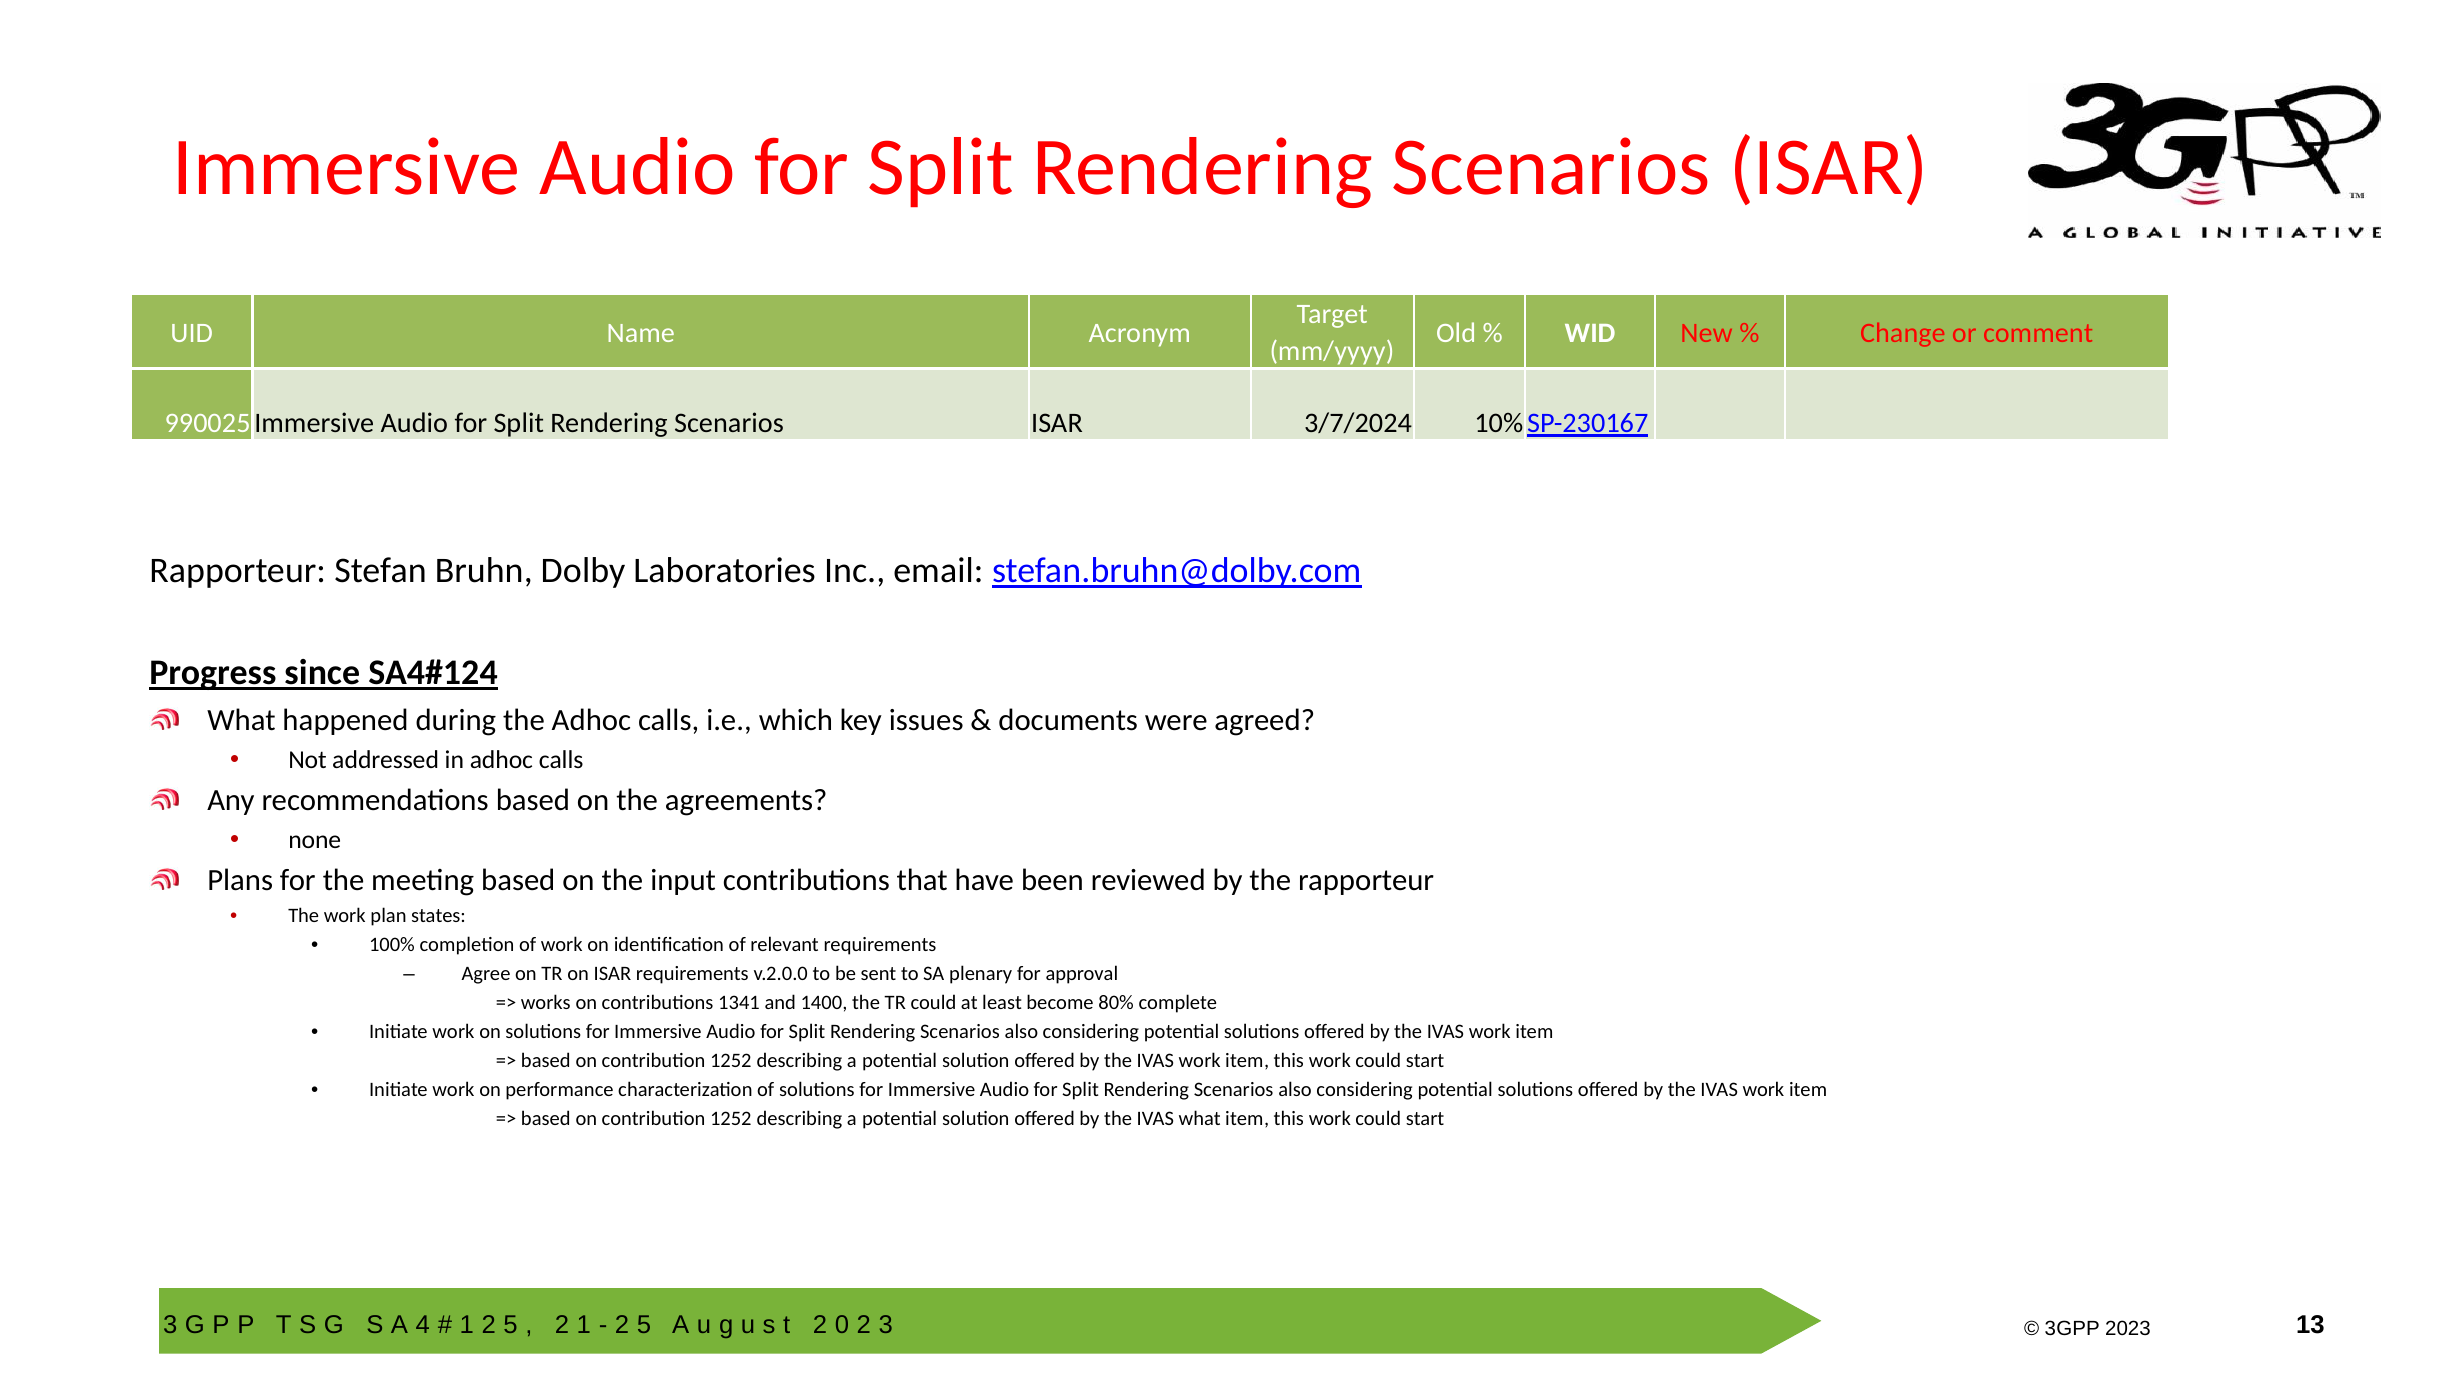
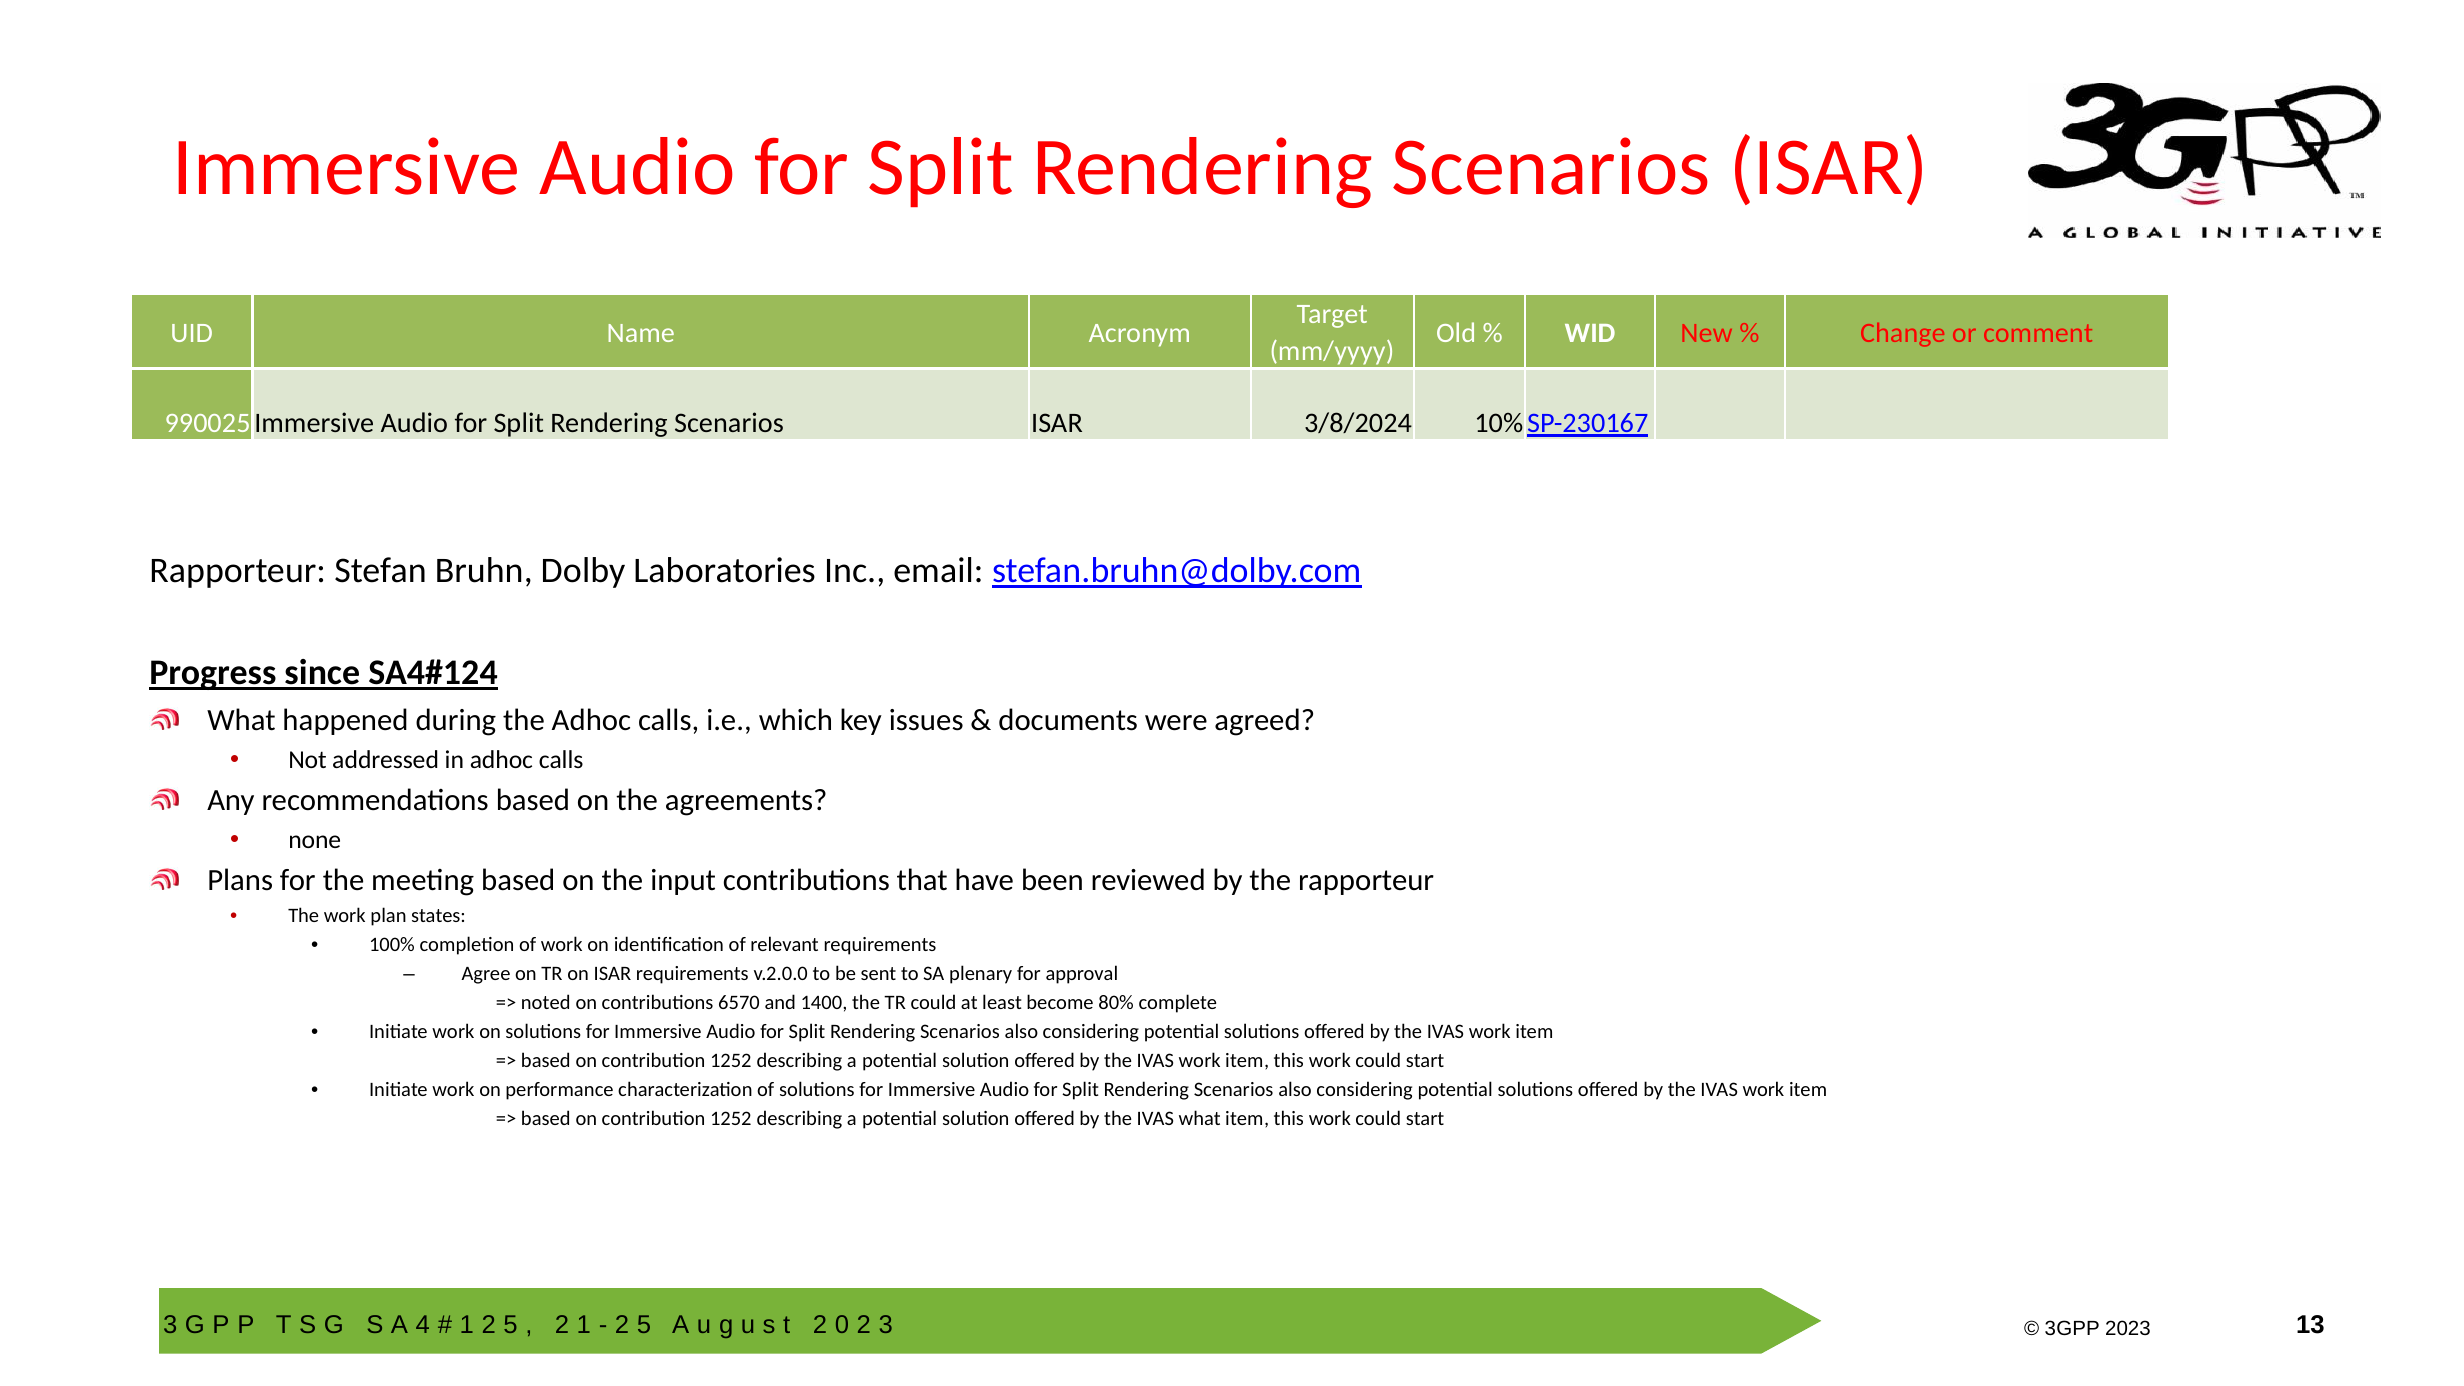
3/7/2024: 3/7/2024 -> 3/8/2024
works: works -> noted
1341: 1341 -> 6570
